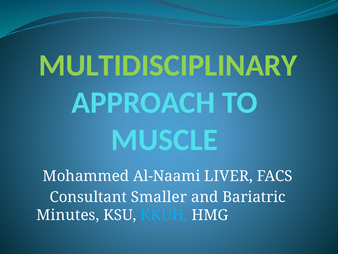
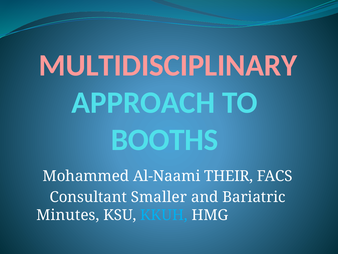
MULTIDISCIPLINARY colour: light green -> pink
MUSCLE: MUSCLE -> BOOTHS
LIVER: LIVER -> THEIR
